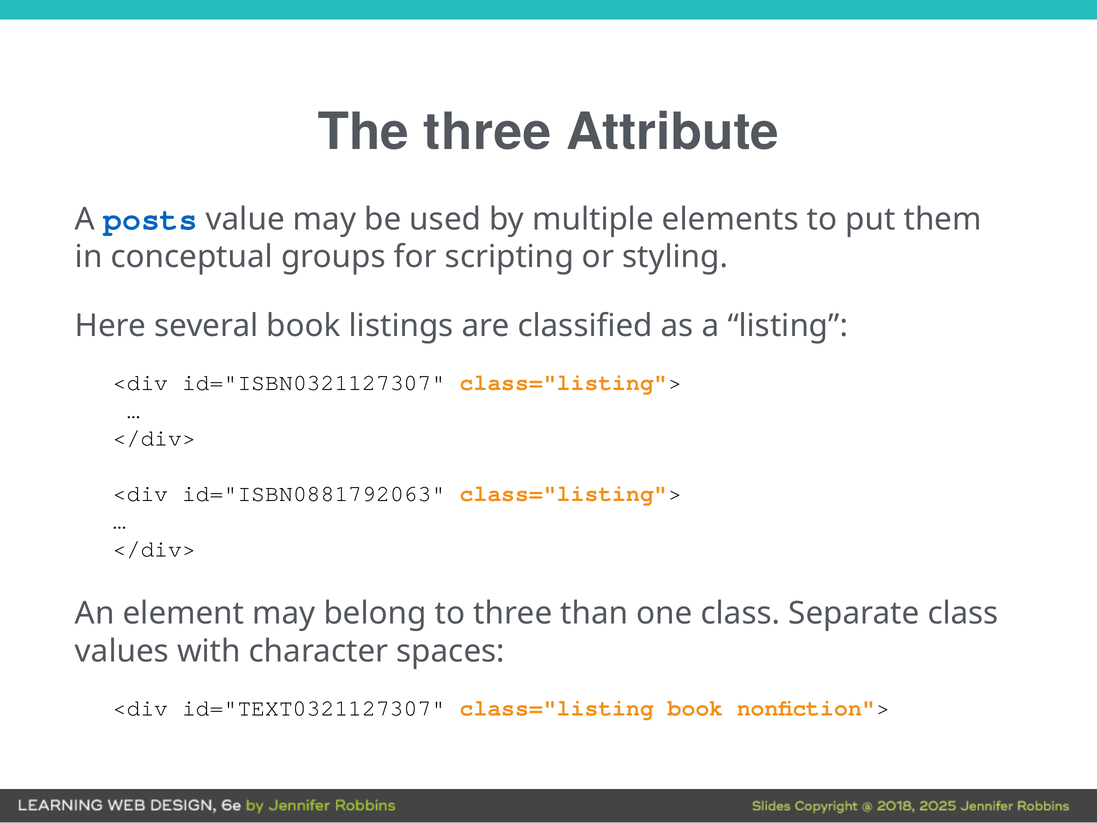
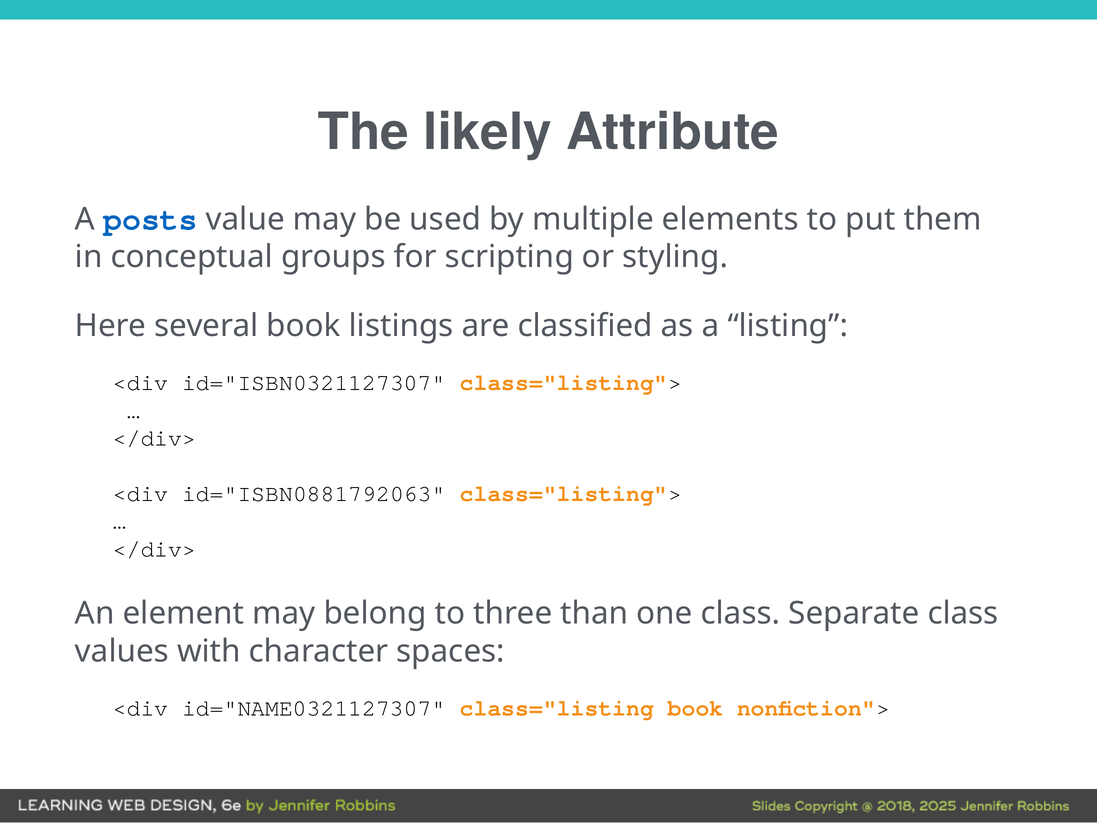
The three: three -> likely
id="TEXT0321127307: id="TEXT0321127307 -> id="NAME0321127307
